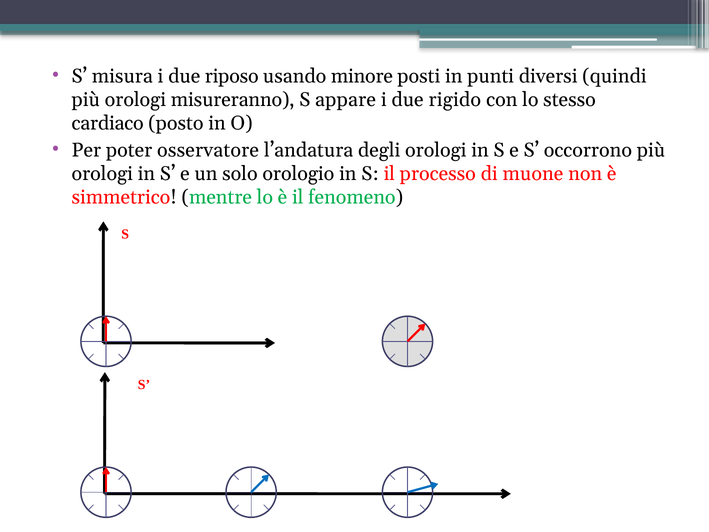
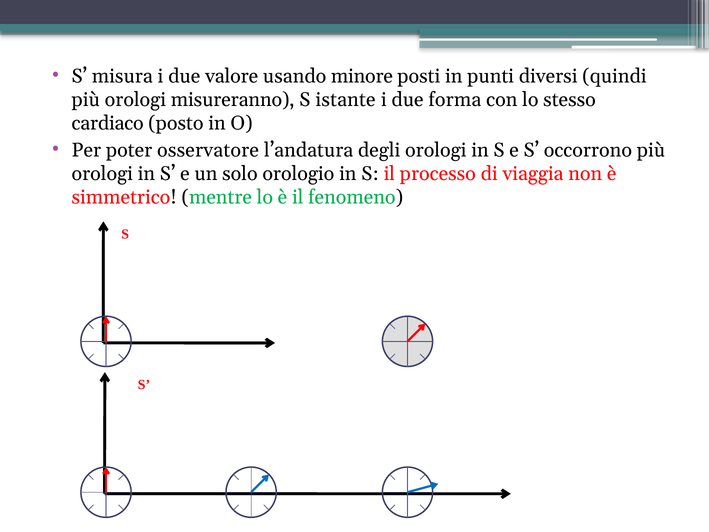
riposo: riposo -> valore
appare: appare -> istante
rigido: rigido -> forma
muone: muone -> viaggia
